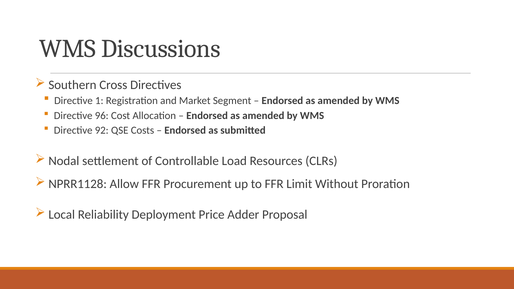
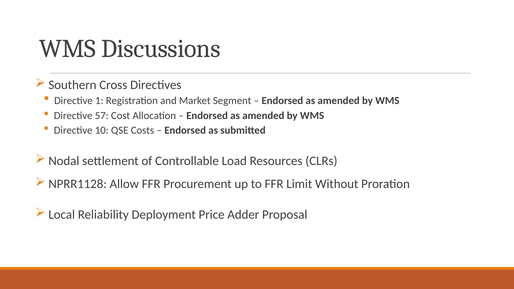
96: 96 -> 57
92: 92 -> 10
